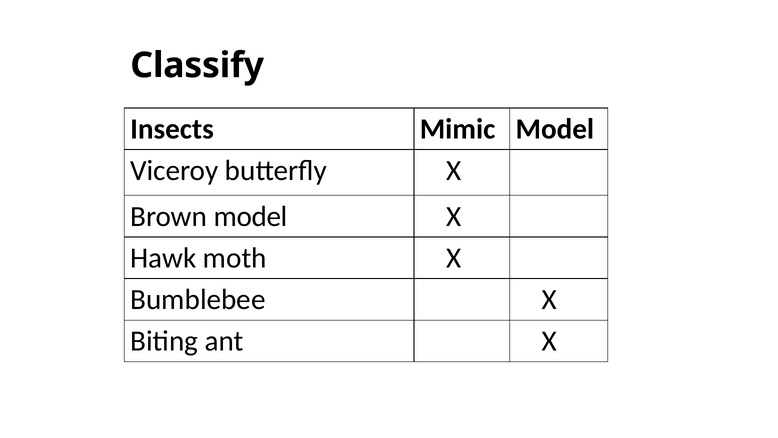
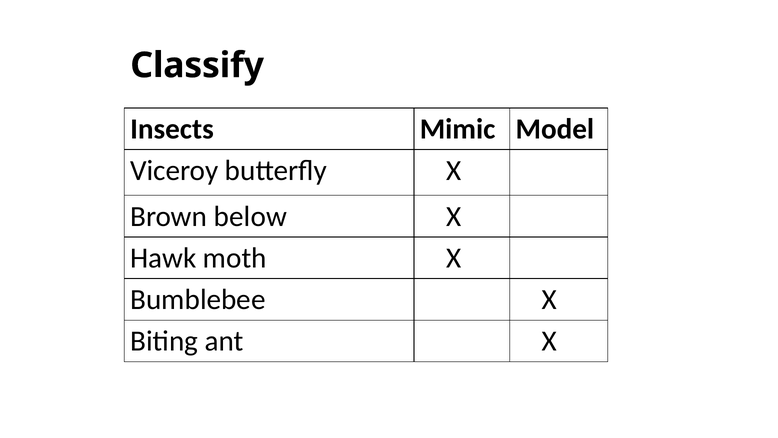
Brown model: model -> below
